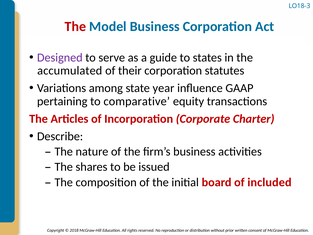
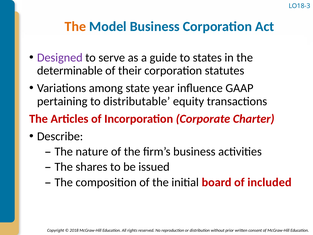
The at (75, 27) colour: red -> orange
accumulated: accumulated -> determinable
comparative: comparative -> distributable
